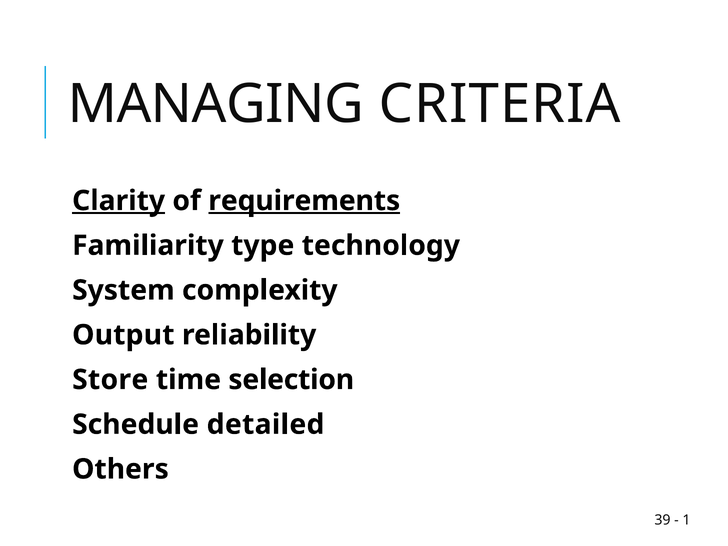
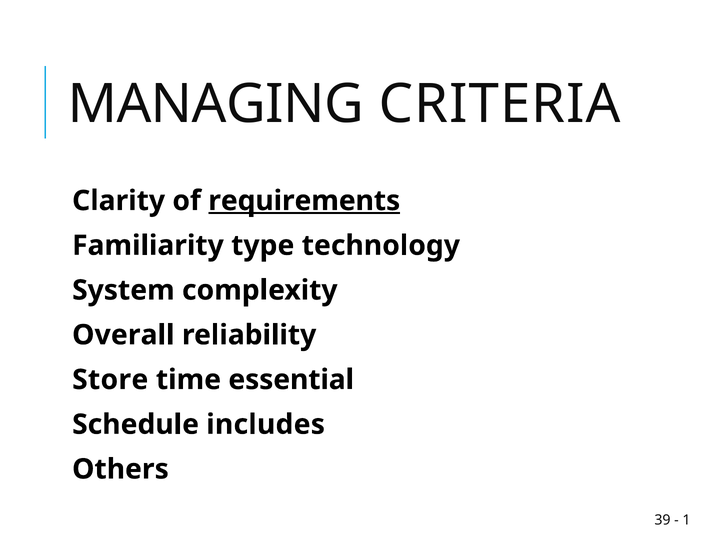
Clarity underline: present -> none
Output: Output -> Overall
selection: selection -> essential
detailed: detailed -> includes
